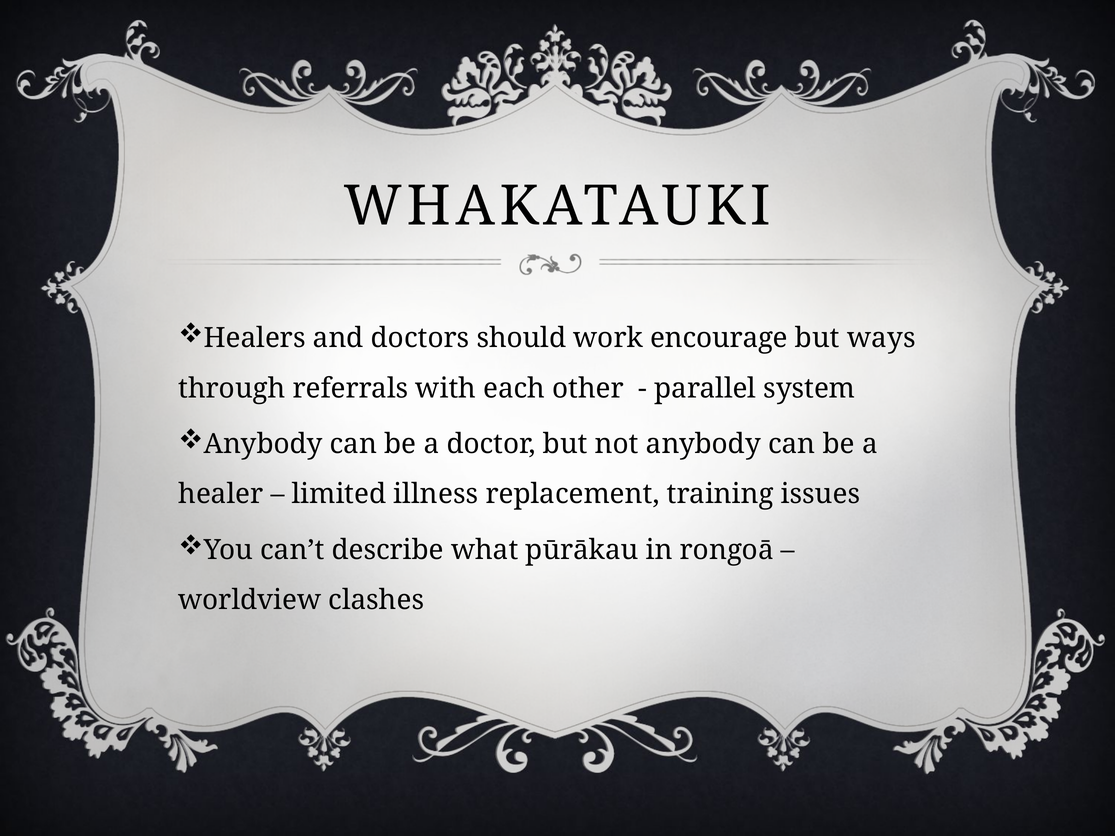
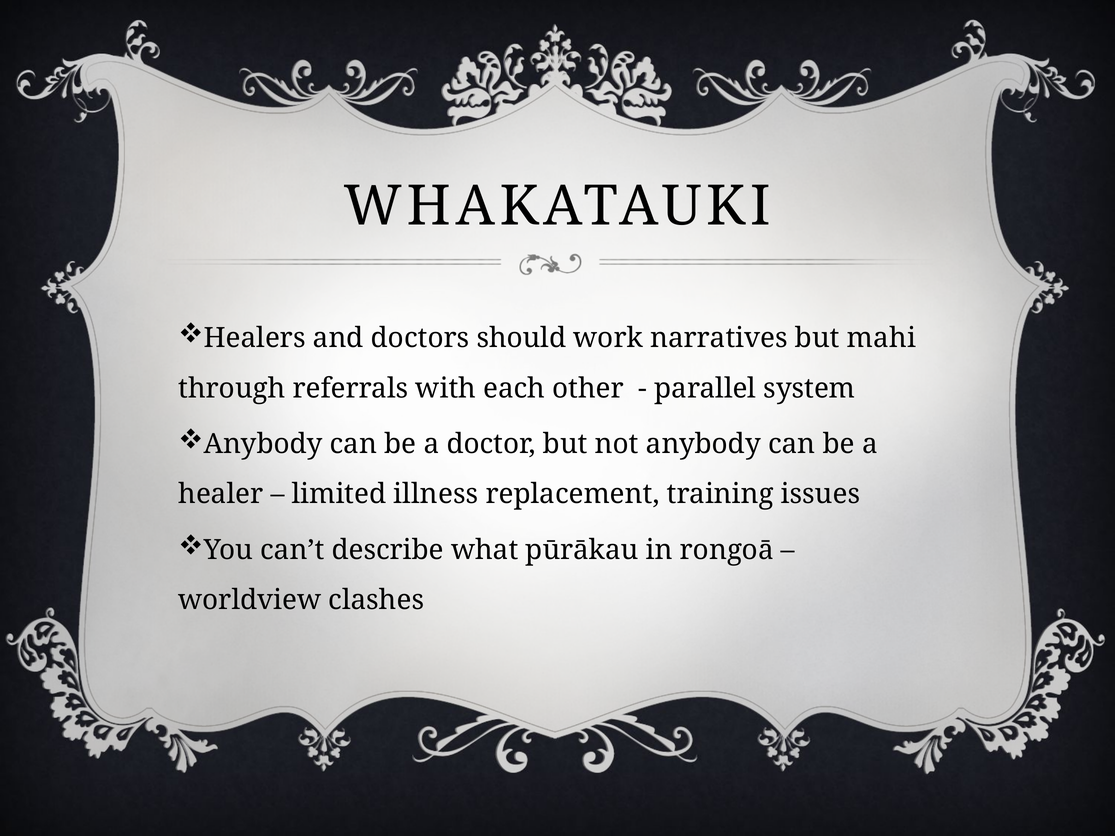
encourage: encourage -> narratives
ways: ways -> mahi
